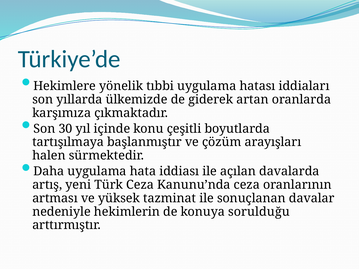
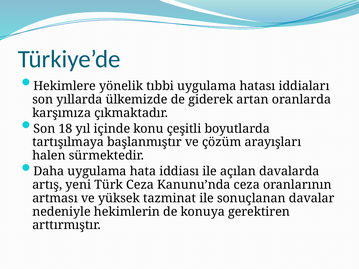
30: 30 -> 18
sorulduğu: sorulduğu -> gerektiren
